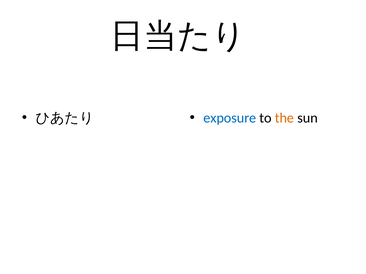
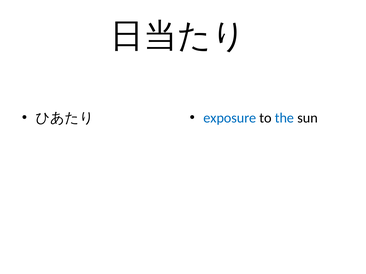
the colour: orange -> blue
